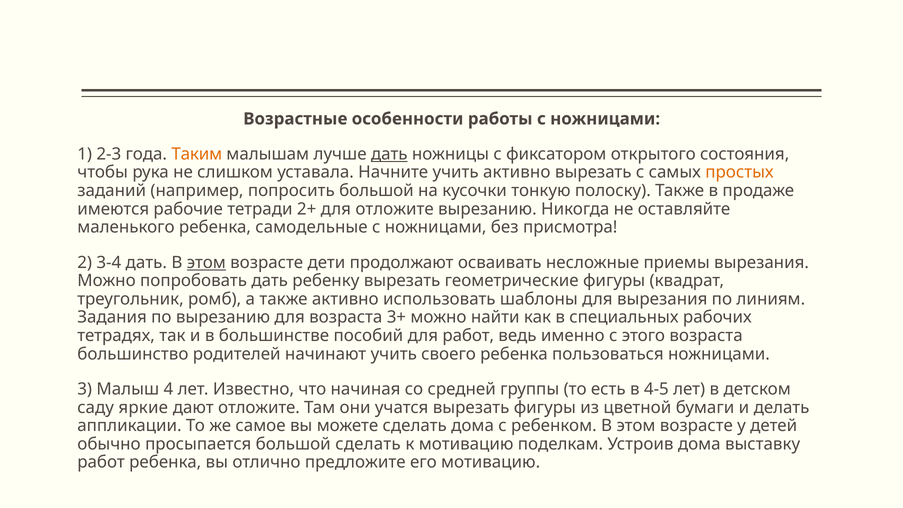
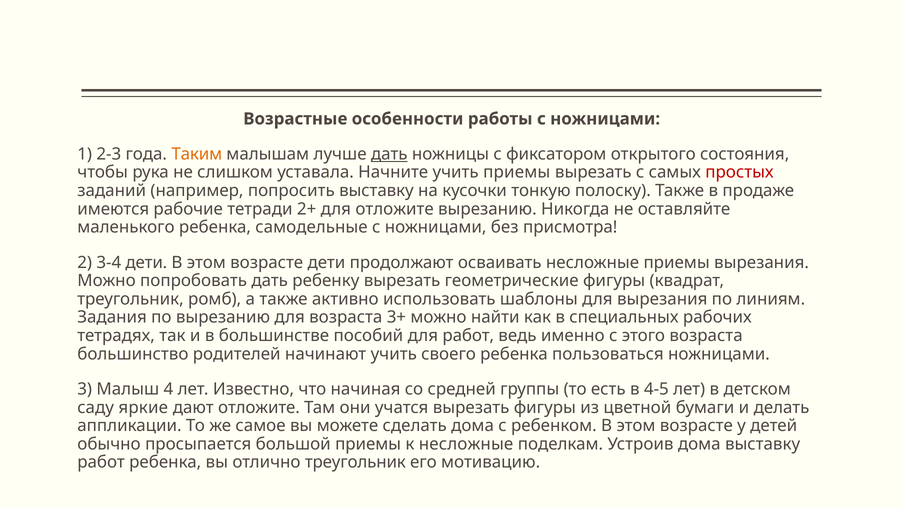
учить активно: активно -> приемы
простых colour: orange -> red
попросить большой: большой -> выставку
3-4 дать: дать -> дети
этом at (206, 262) underline: present -> none
большой сделать: сделать -> приемы
к мотивацию: мотивацию -> несложные
отлично предложите: предложите -> треугольник
